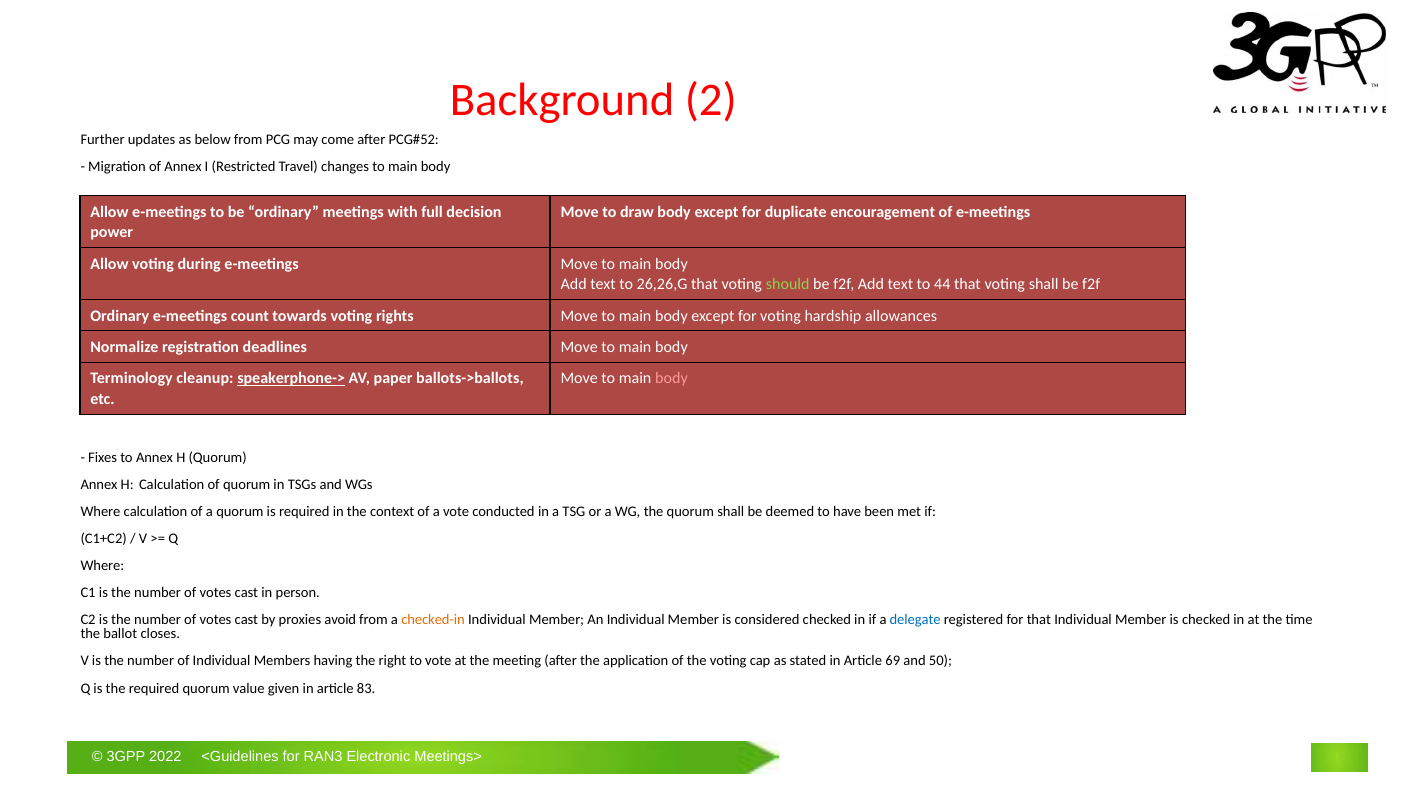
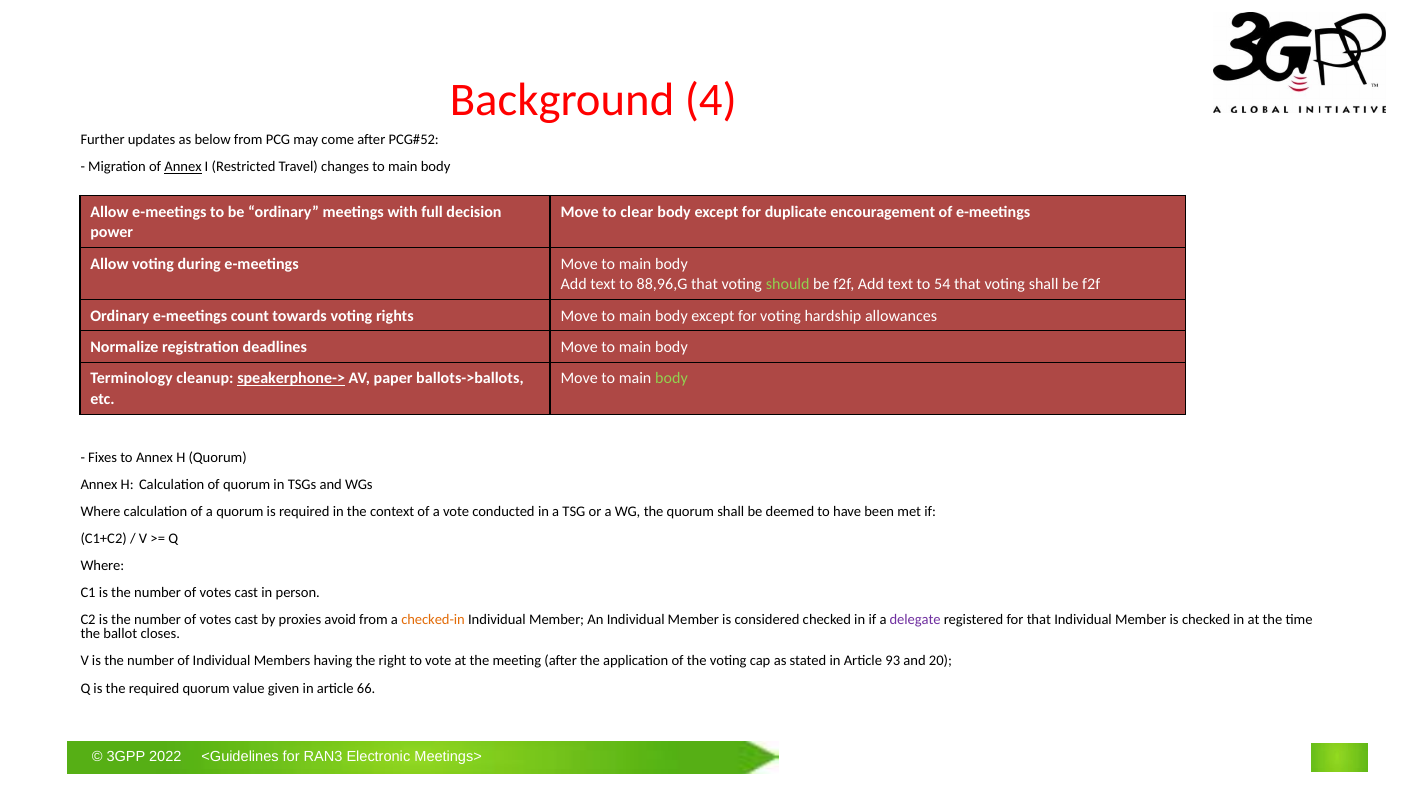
Background 2: 2 -> 4
Annex at (183, 167) underline: none -> present
draw: draw -> clear
26,26,G: 26,26,G -> 88,96,G
44: 44 -> 54
body at (671, 379) colour: pink -> light green
delegate colour: blue -> purple
69: 69 -> 93
50: 50 -> 20
83: 83 -> 66
